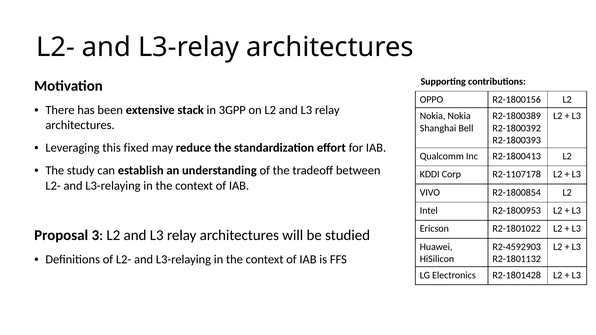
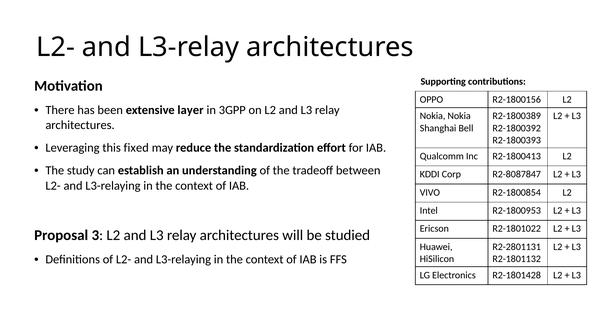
stack: stack -> layer
R2-1107178: R2-1107178 -> R2-8087847
R2-4592903: R2-4592903 -> R2-2801131
